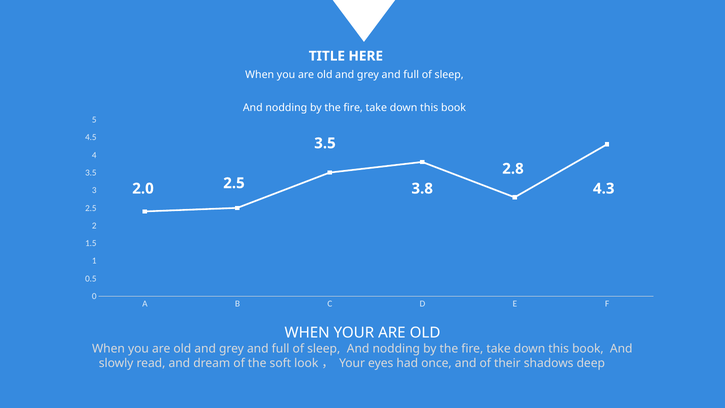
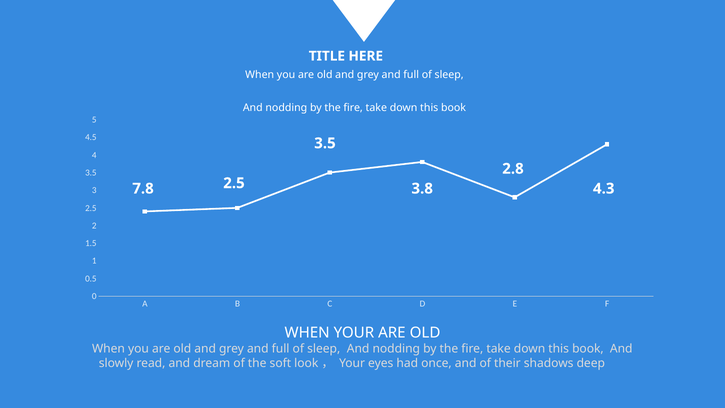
2.0: 2.0 -> 7.8
